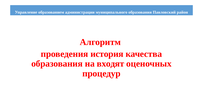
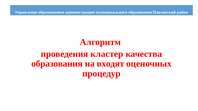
история: история -> кластер
